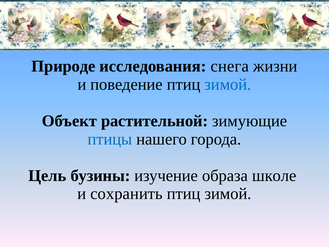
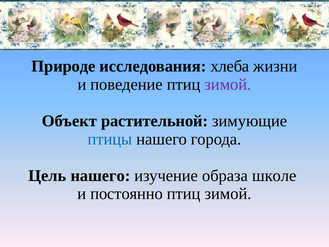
снега: снега -> хлеба
зимой at (228, 84) colour: blue -> purple
Цель бузины: бузины -> нашего
сохранить: сохранить -> постоянно
